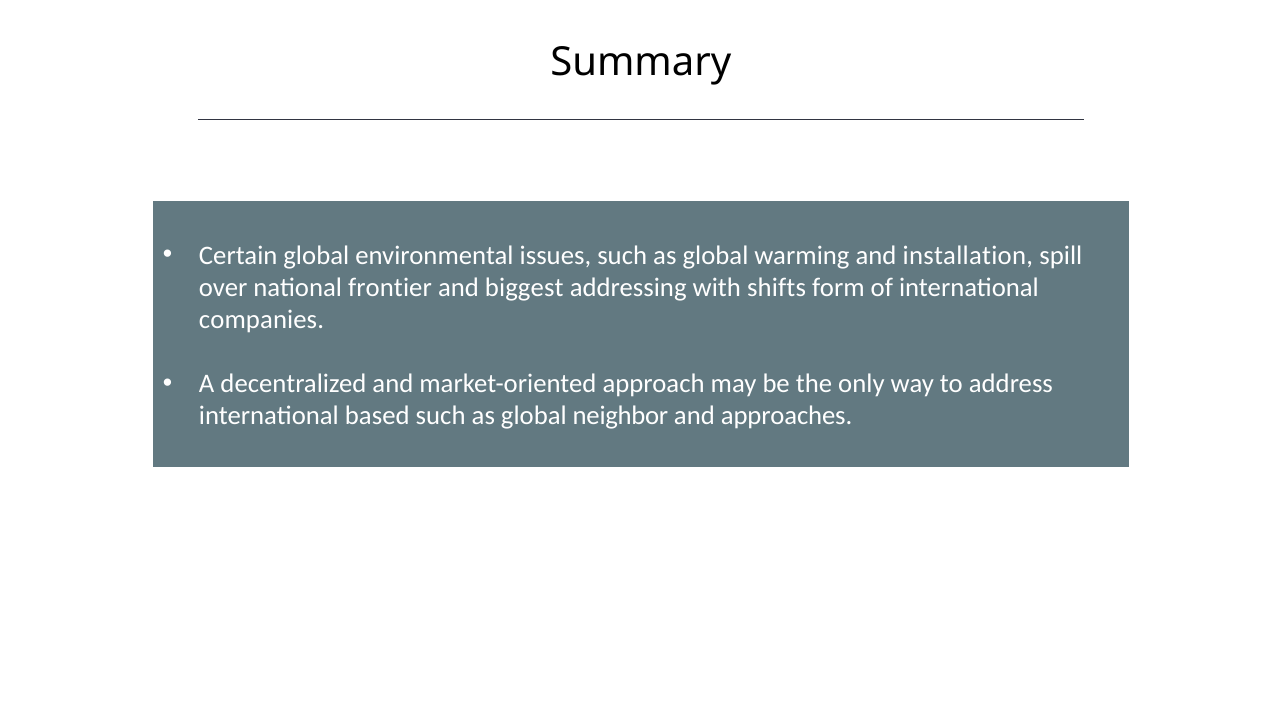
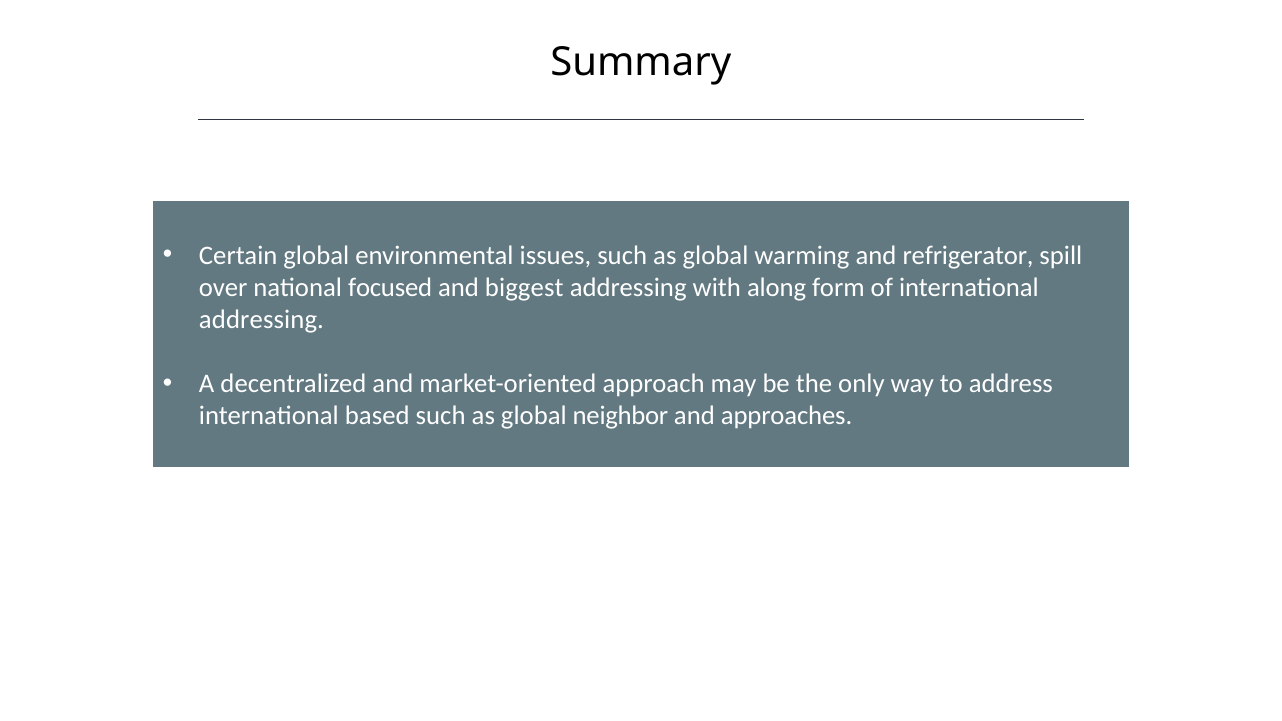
installation: installation -> refrigerator
frontier: frontier -> focused
shifts: shifts -> along
companies at (262, 320): companies -> addressing
